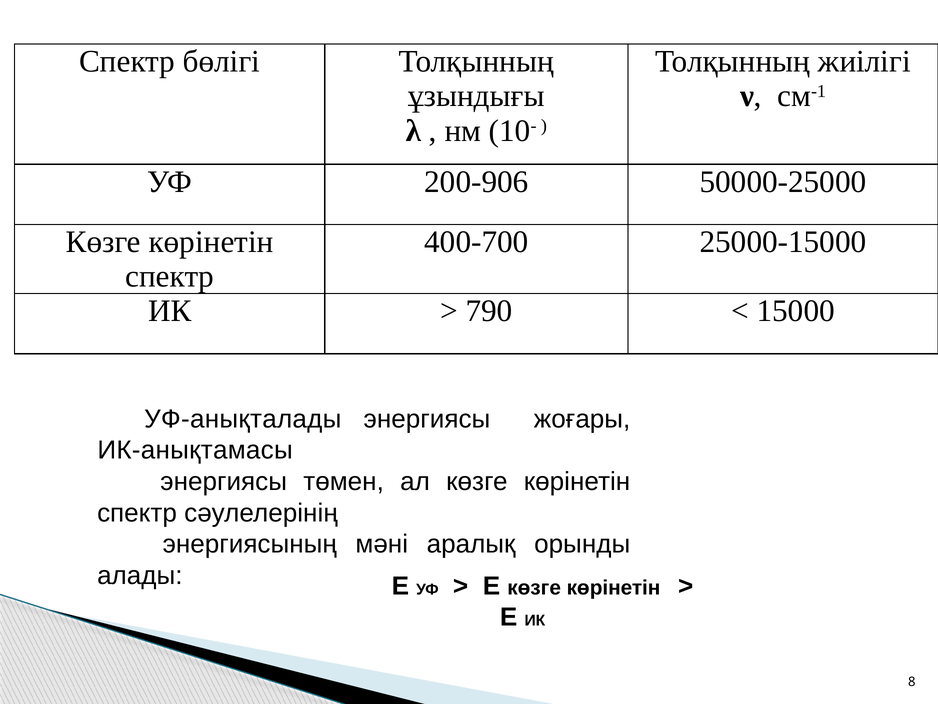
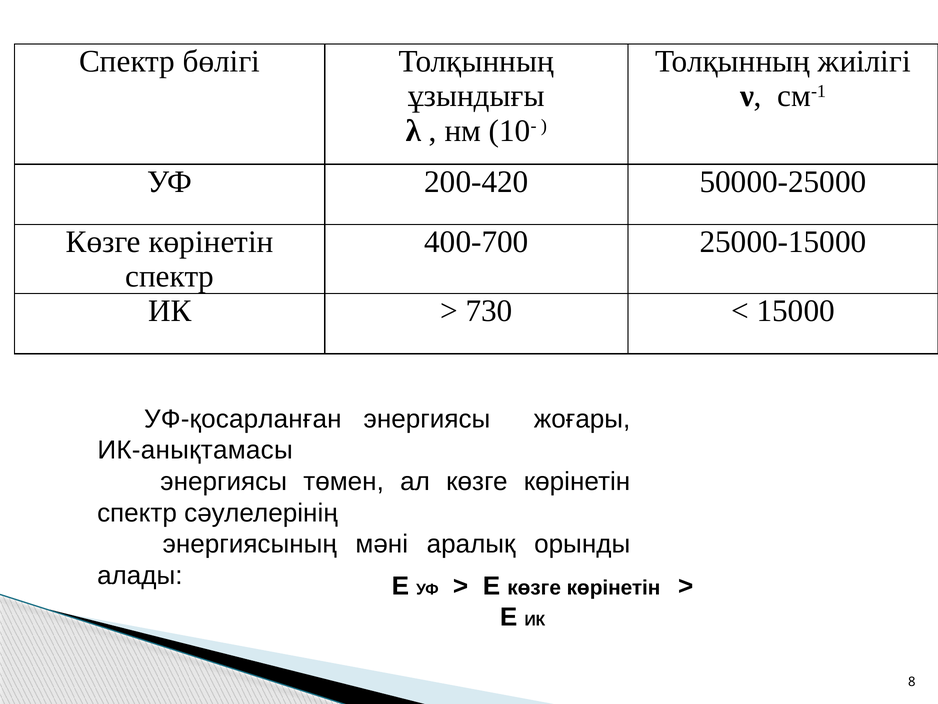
200-906: 200-906 -> 200-420
790: 790 -> 730
УФ-анықталады: УФ-анықталады -> УФ-қосарланған
